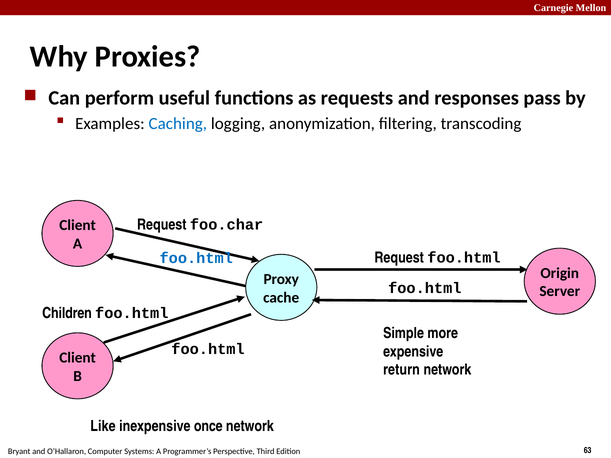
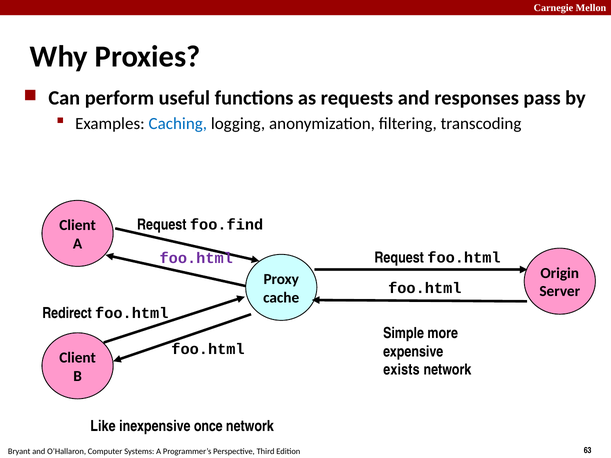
foo.char: foo.char -> foo.find
foo.html at (196, 258) colour: blue -> purple
Children: Children -> Redirect
return: return -> exists
